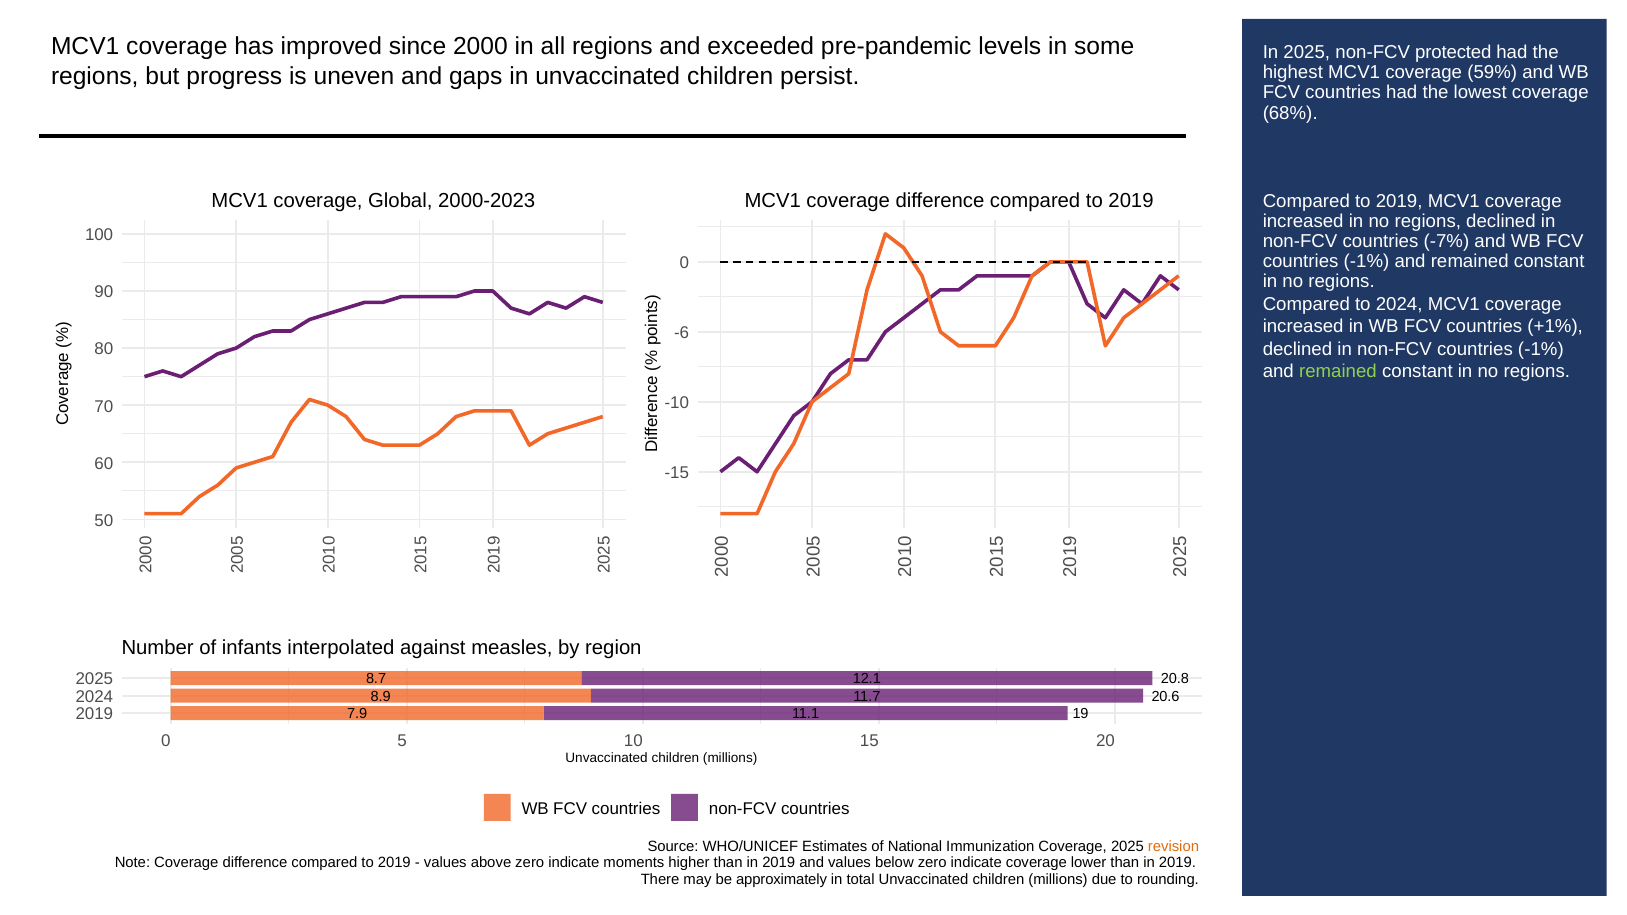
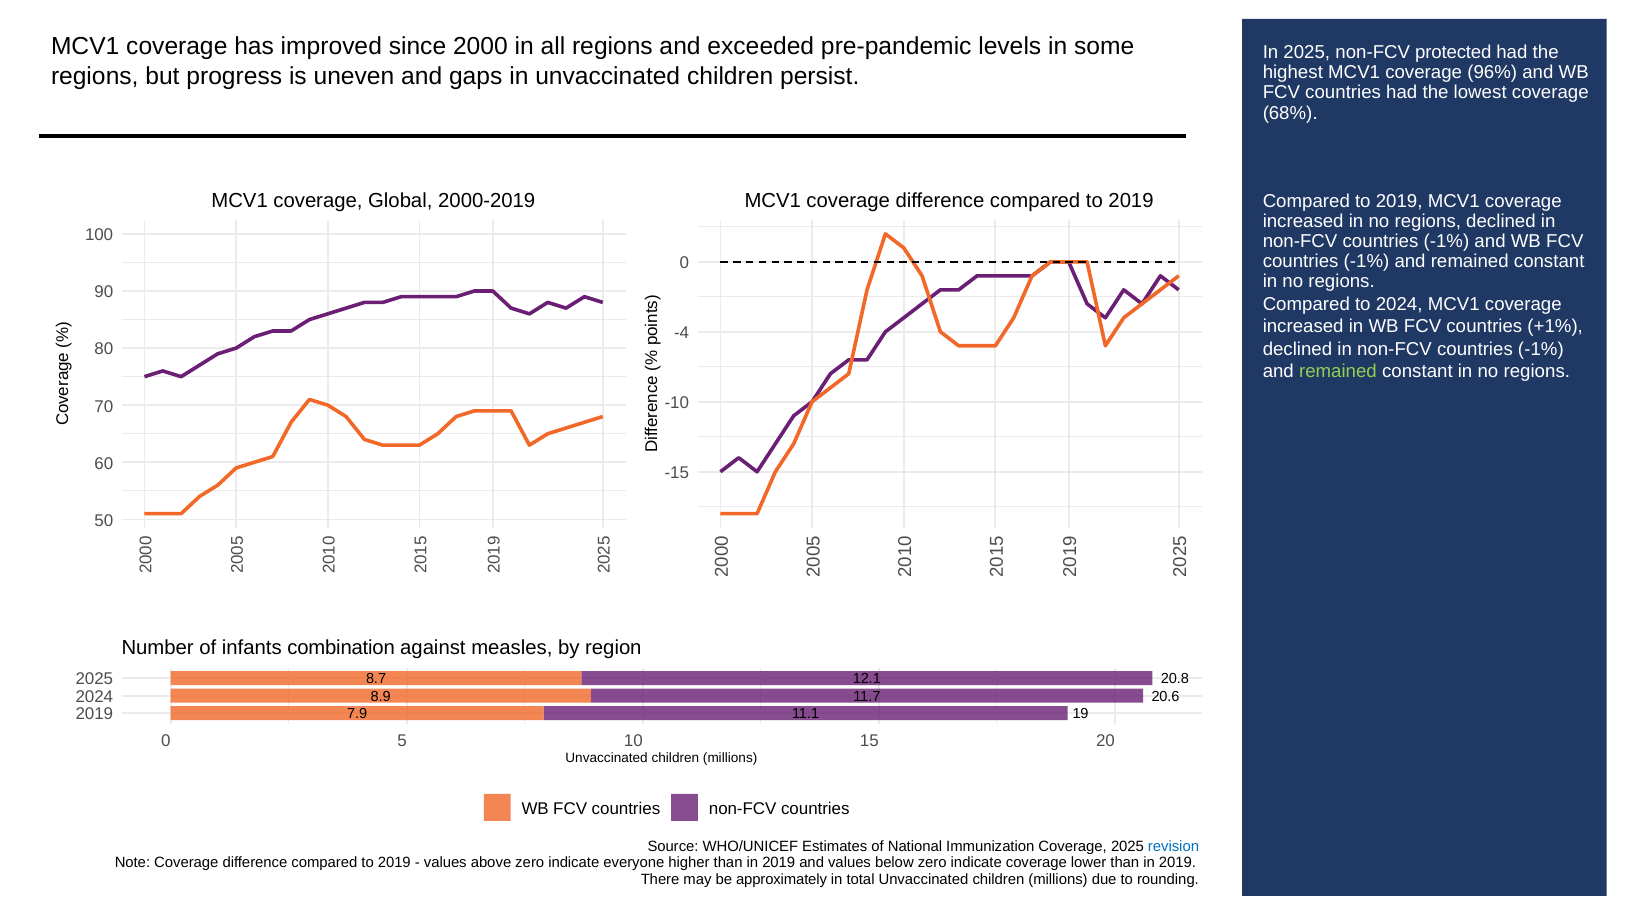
59%: 59% -> 96%
2000-2023: 2000-2023 -> 2000-2019
-7% at (1446, 242): -7% -> -1%
-6: -6 -> -4
interpolated: interpolated -> combination
revision at (1173, 847) colour: orange -> blue
moments: moments -> everyone
